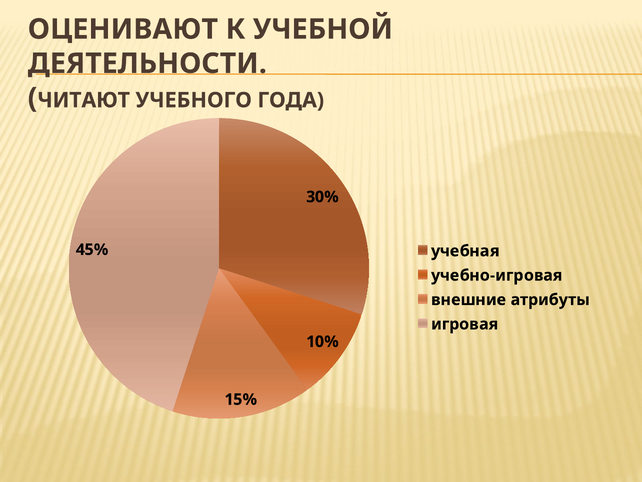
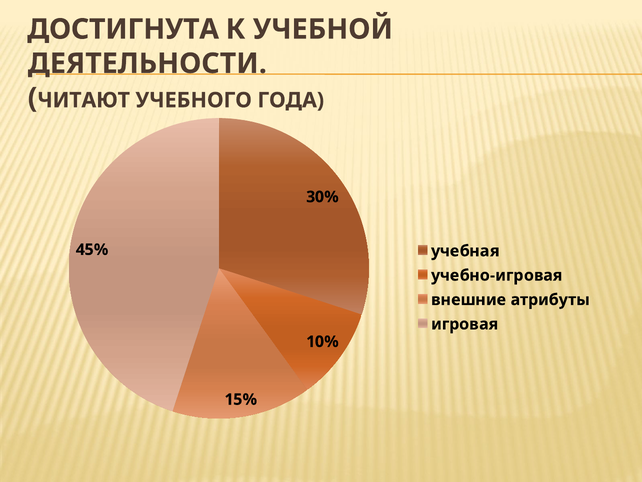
ОЦЕНИВАЮТ: ОЦЕНИВАЮТ -> ДОСТИГНУТА
